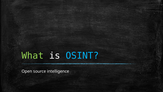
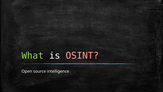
OSINT colour: light blue -> pink
